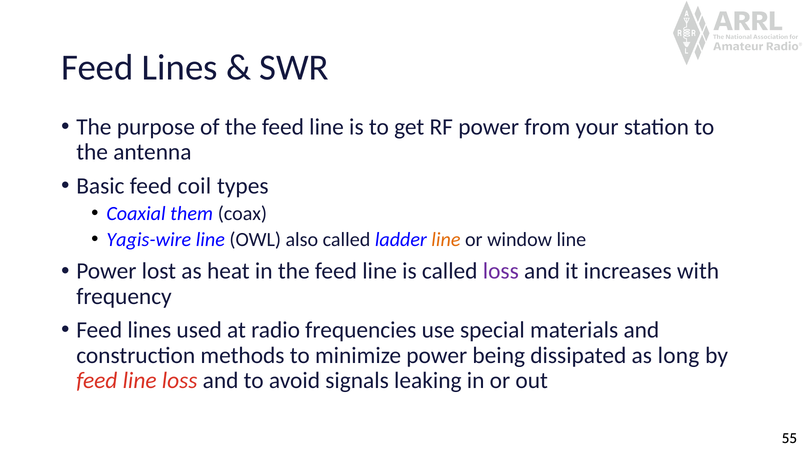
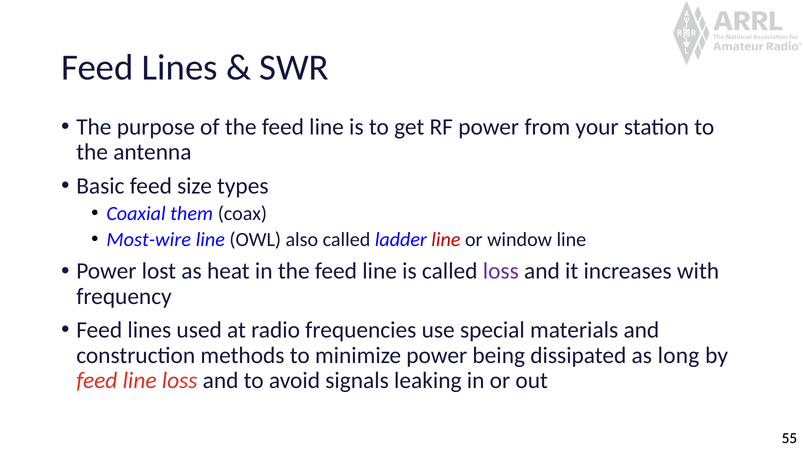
coil: coil -> size
Yagis-wire: Yagis-wire -> Most-wire
line at (446, 239) colour: orange -> red
